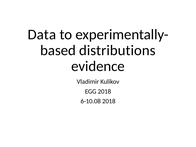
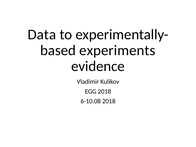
distributions: distributions -> experiments
